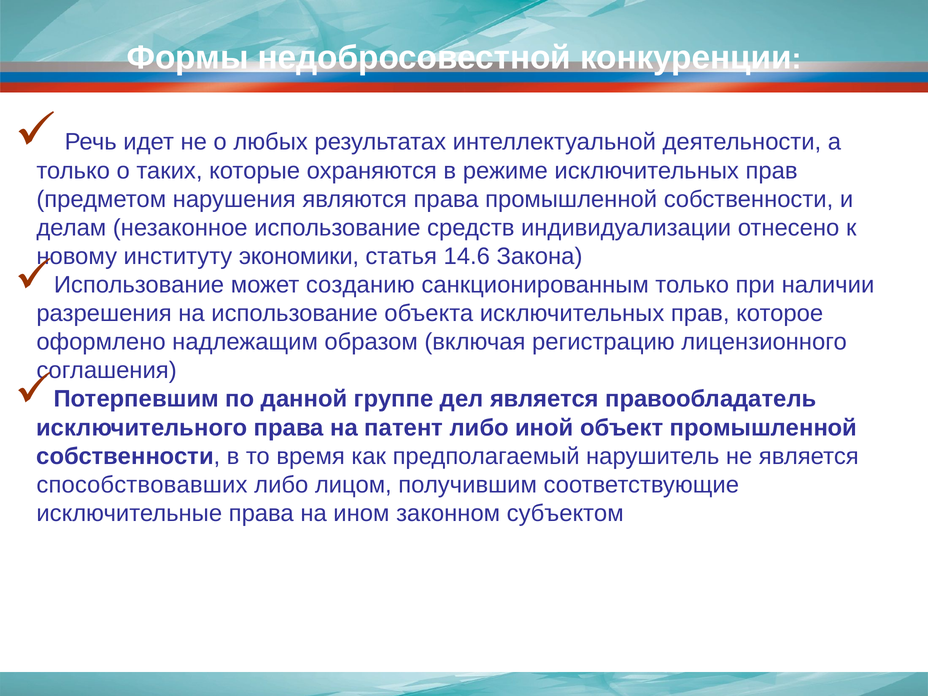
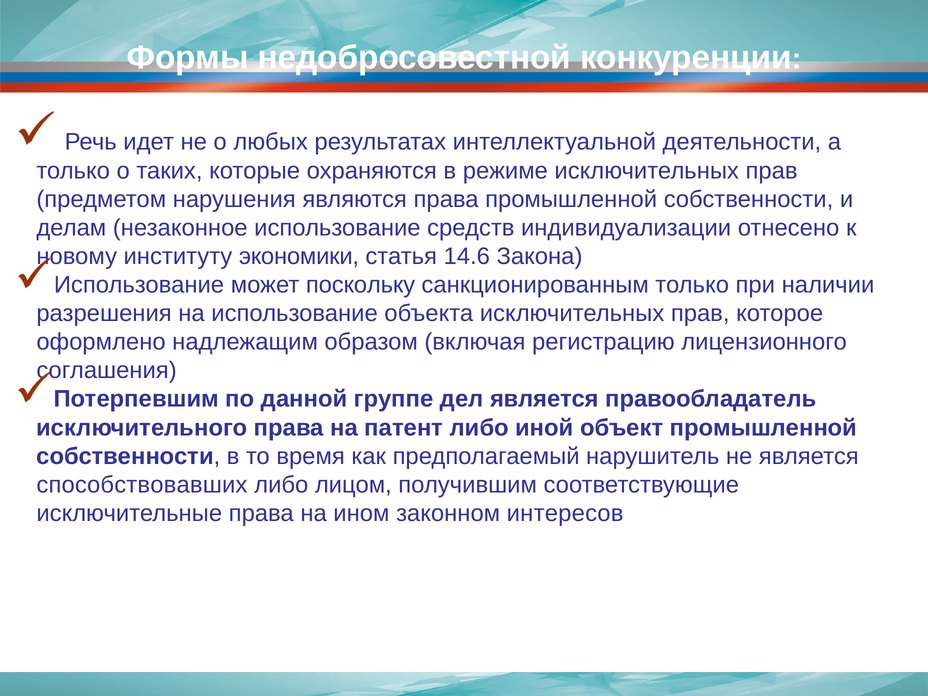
созданию: созданию -> поскольку
субъектом: субъектом -> интересов
